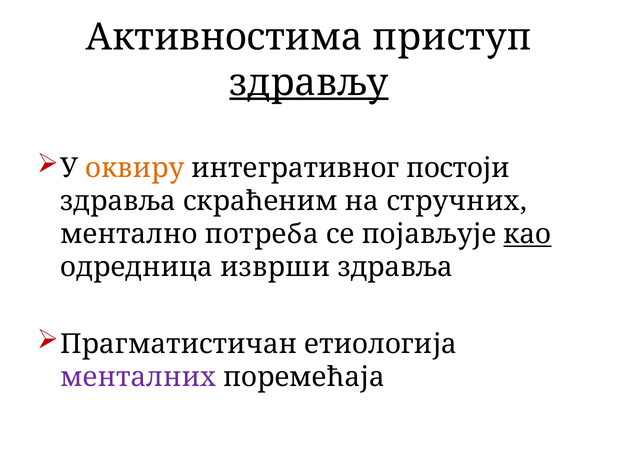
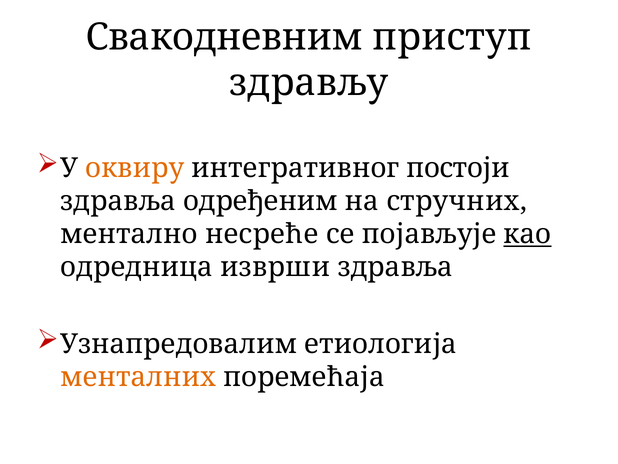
Активностима: Активностима -> Свакодневним
здрављу underline: present -> none
скраћеним: скраћеним -> одређеним
потреба: потреба -> несреће
Прагматистичан: Прагматистичан -> Узнапредовалим
менталних colour: purple -> orange
